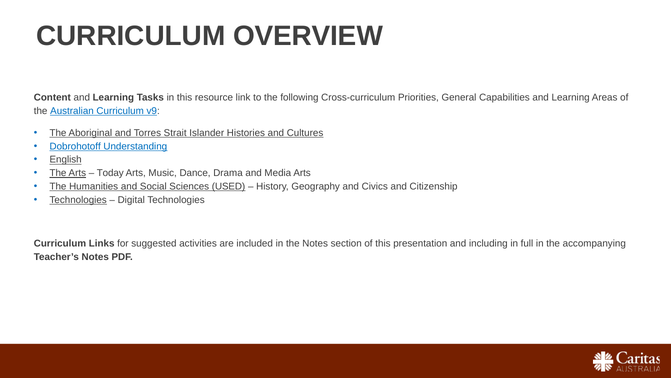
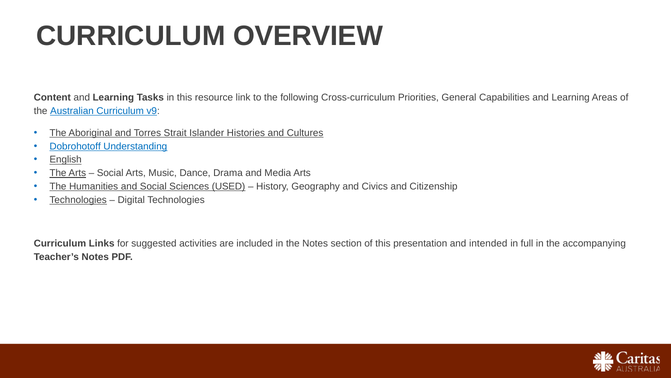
Today at (110, 173): Today -> Social
including: including -> intended
